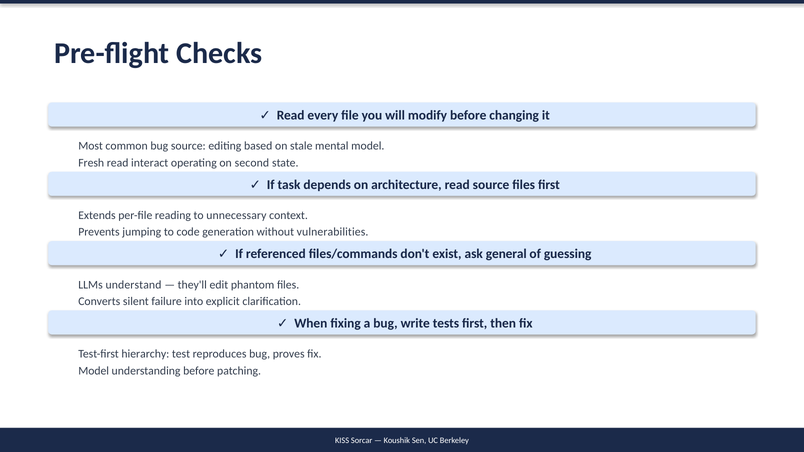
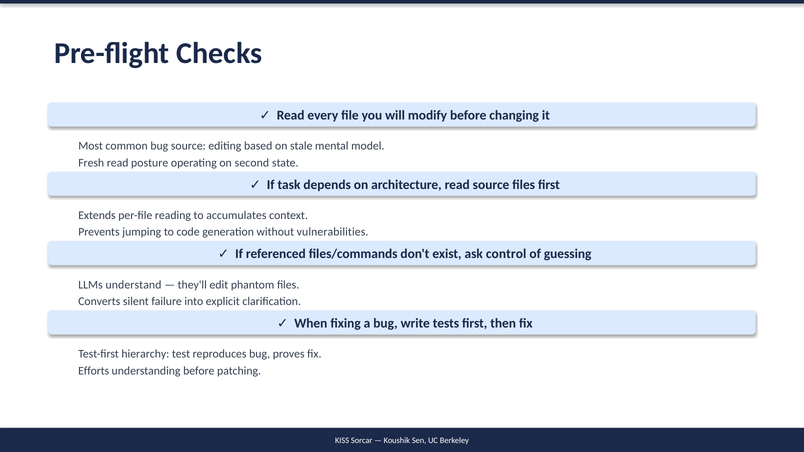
interact: interact -> posture
unnecessary: unnecessary -> accumulates
general: general -> control
Model at (94, 371): Model -> Efforts
